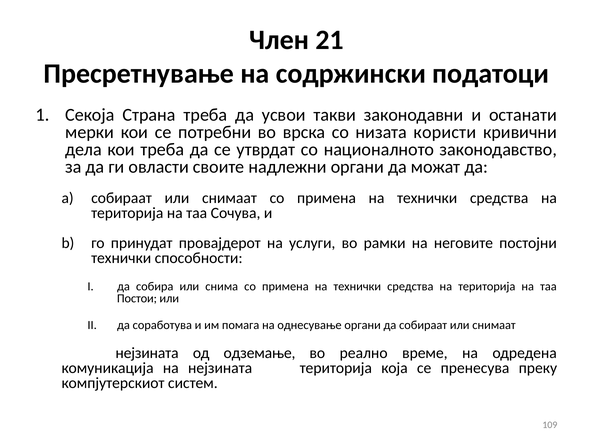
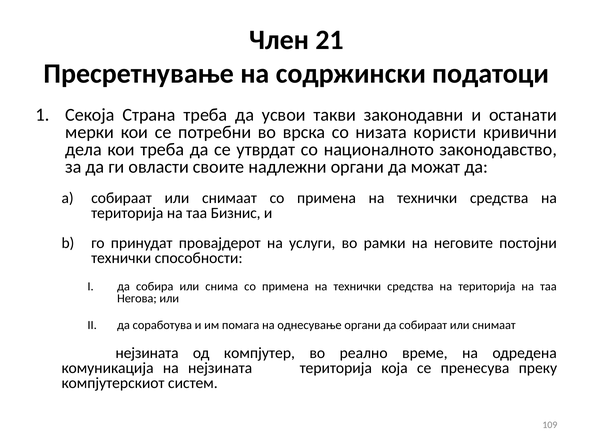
Сочува: Сочува -> Бизнис
Постои: Постои -> Негова
одземање: одземање -> компјутер
